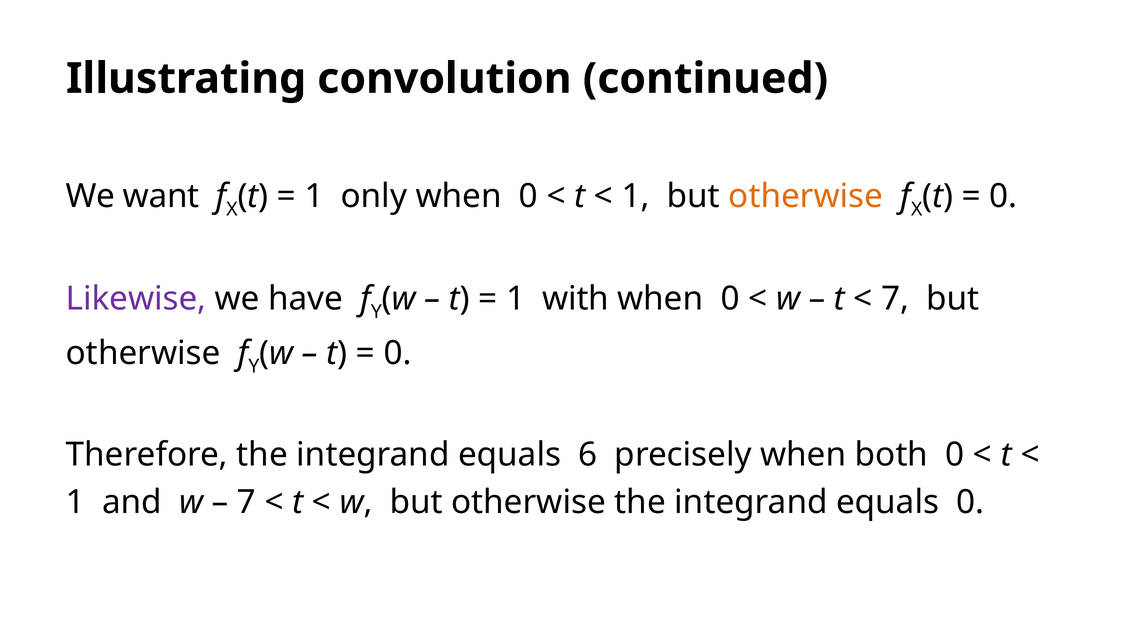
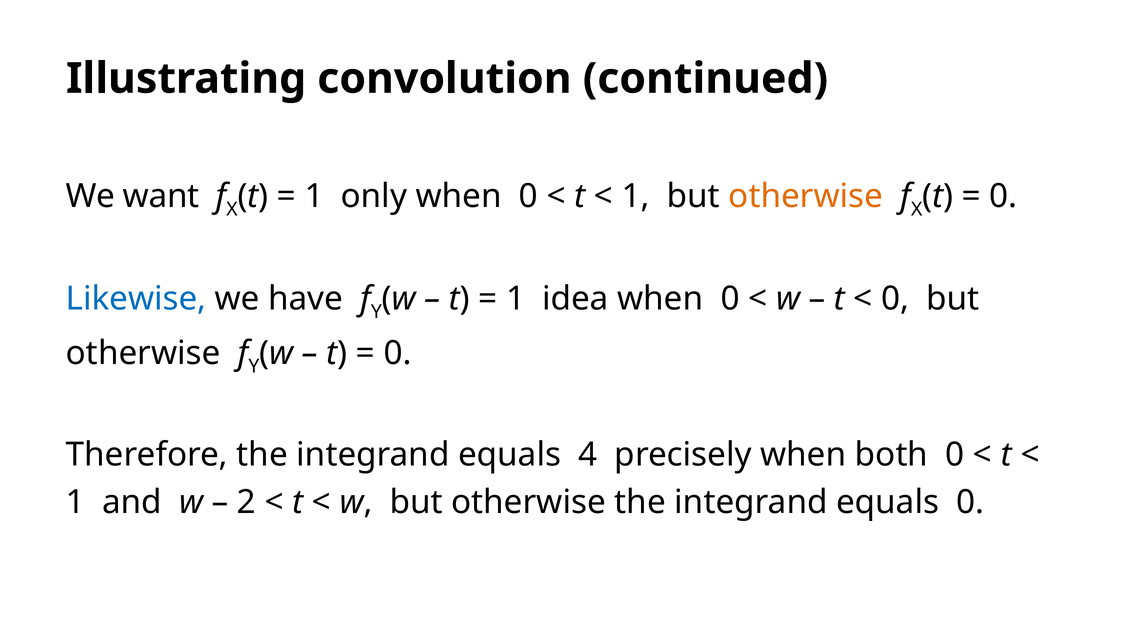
Likewise colour: purple -> blue
with: with -> idea
7 at (895, 299): 7 -> 0
6: 6 -> 4
7 at (246, 502): 7 -> 2
